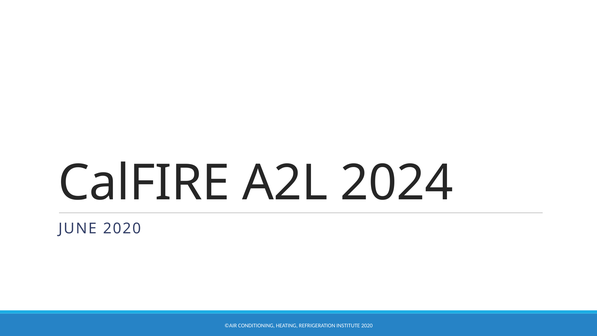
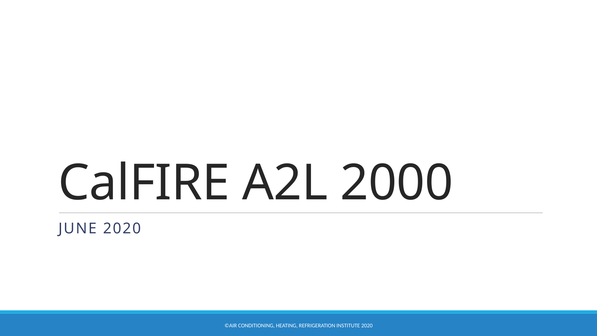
2024: 2024 -> 2000
